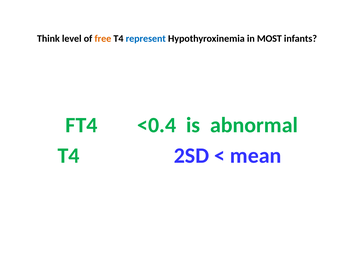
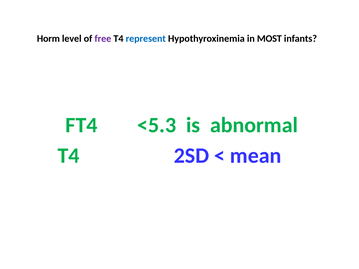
Think: Think -> Horm
free colour: orange -> purple
<0.4: <0.4 -> <5.3
